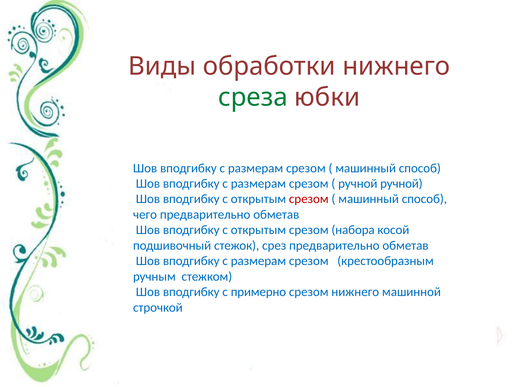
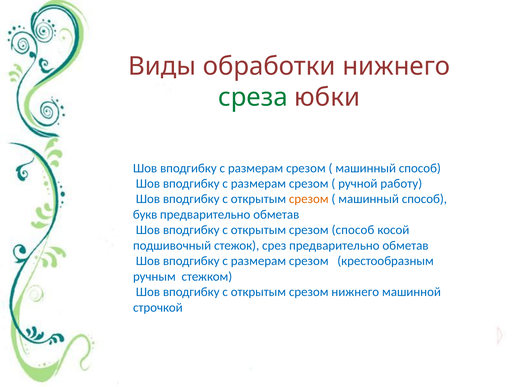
ручной ручной: ручной -> работу
срезом at (309, 199) colour: red -> orange
чего: чего -> букв
срезом набора: набора -> способ
примерно at (258, 292): примерно -> открытым
